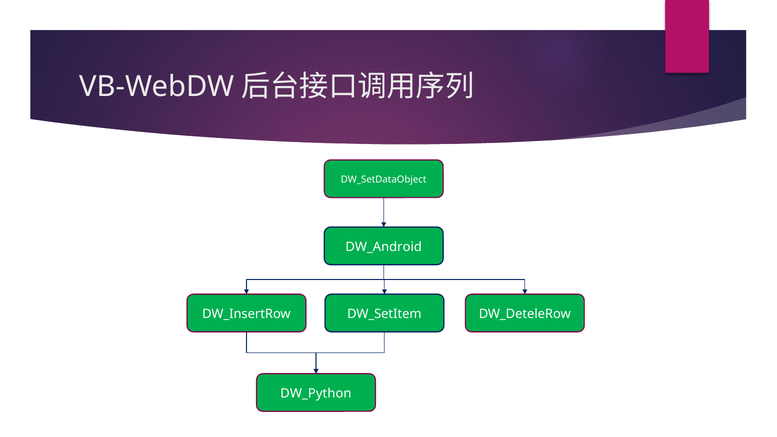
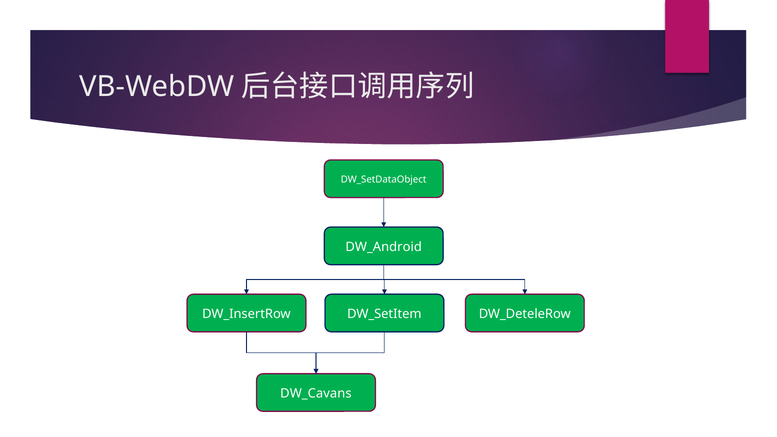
DW_Python: DW_Python -> DW_Cavans
